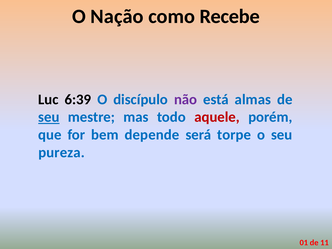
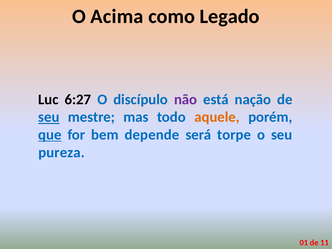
Nação: Nação -> Acima
Recebe: Recebe -> Legado
6:39: 6:39 -> 6:27
almas: almas -> nação
aquele colour: red -> orange
que underline: none -> present
